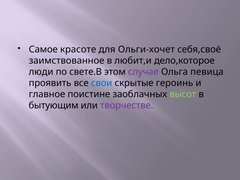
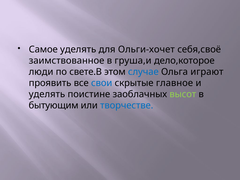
Самое красоте: красоте -> уделять
любит,и: любит,и -> груша,и
случае colour: purple -> blue
певица: певица -> играют
героинь: героинь -> главное
главное at (47, 94): главное -> уделять
творчестве colour: purple -> blue
